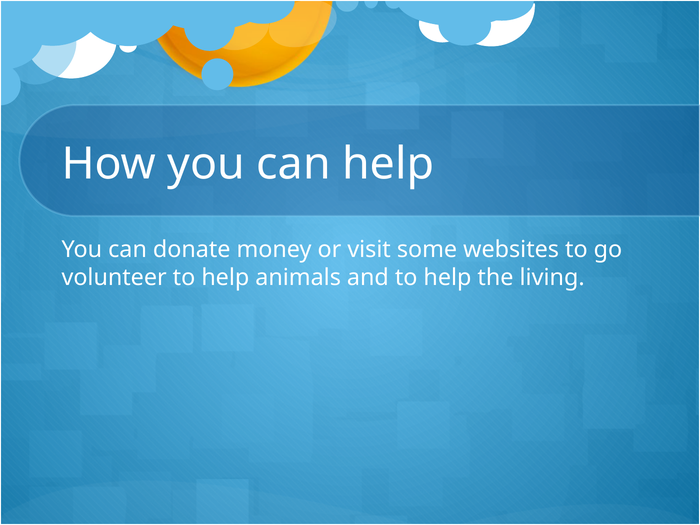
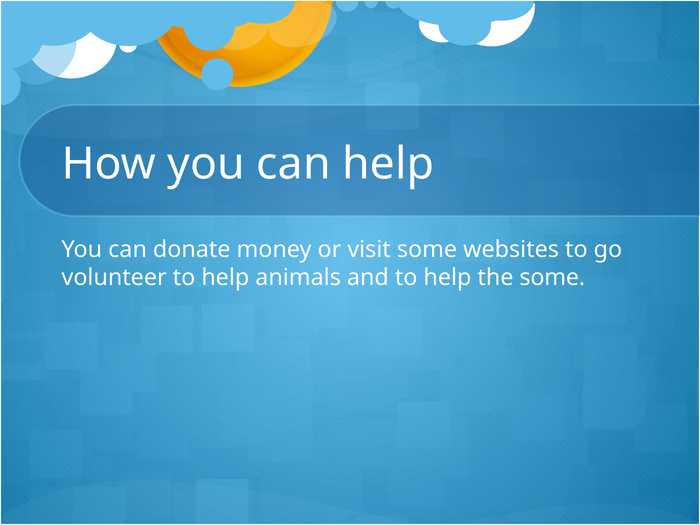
the living: living -> some
